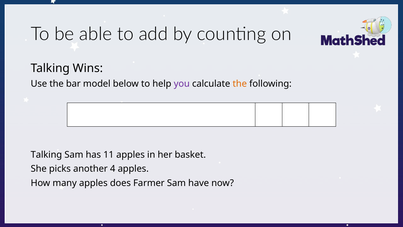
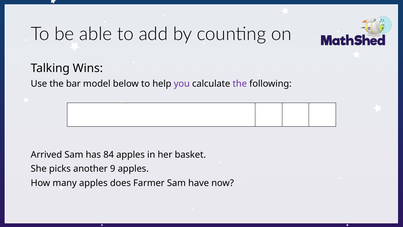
the at (240, 84) colour: orange -> purple
Talking at (46, 154): Talking -> Arrived
11: 11 -> 84
4: 4 -> 9
